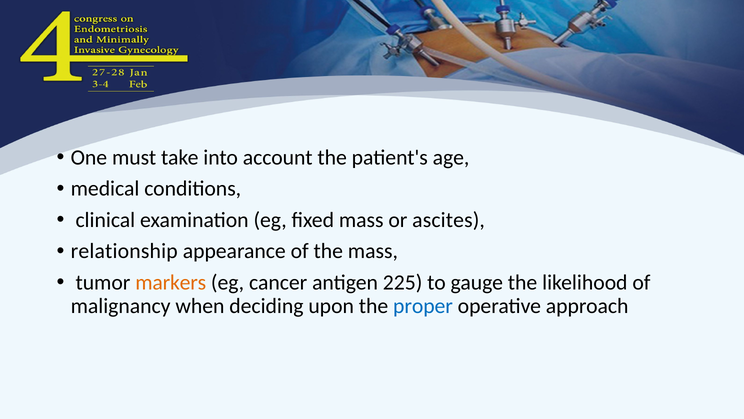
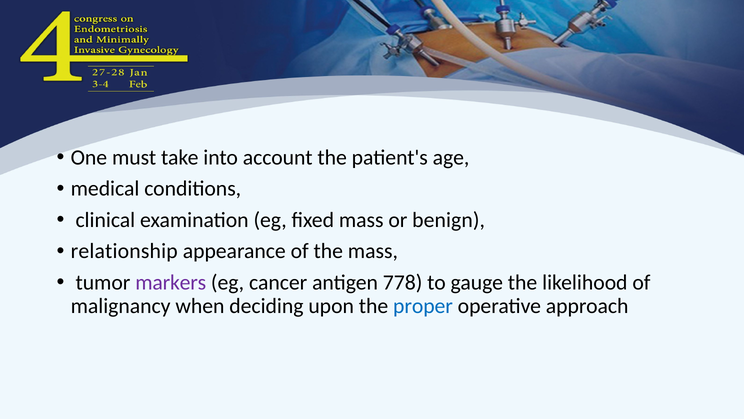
ascites: ascites -> benign
markers colour: orange -> purple
225: 225 -> 778
